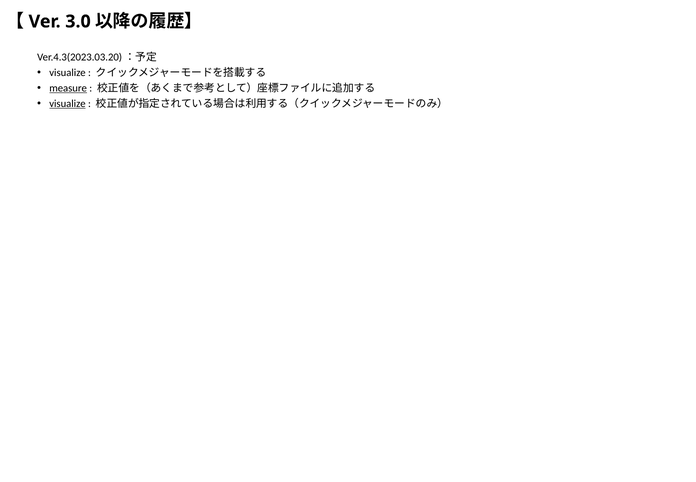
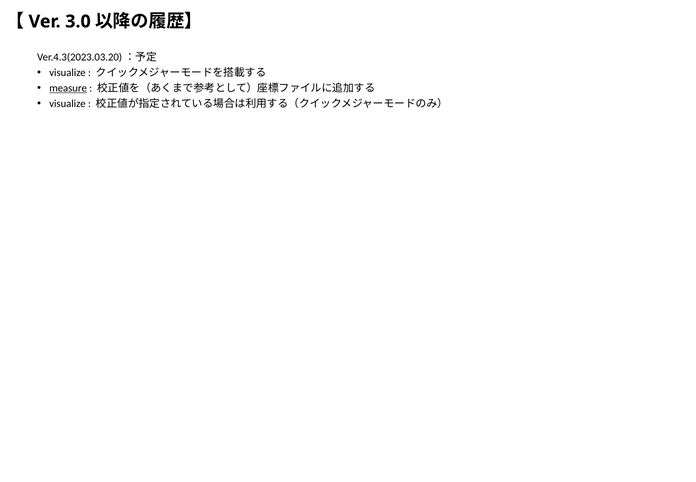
visualize at (67, 104) underline: present -> none
